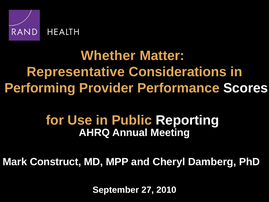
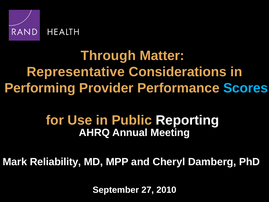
Whether: Whether -> Through
Scores colour: white -> light blue
Construct: Construct -> Reliability
